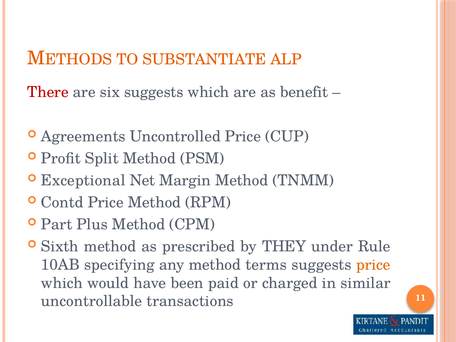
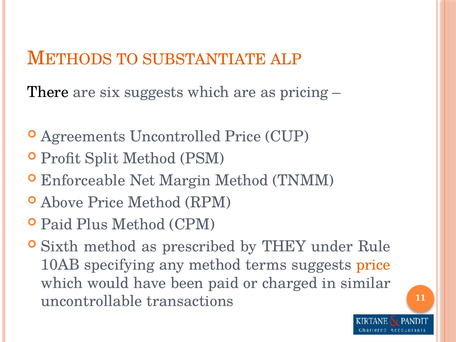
There colour: red -> black
benefit: benefit -> pricing
Exceptional: Exceptional -> Enforceable
Contd: Contd -> Above
Part at (57, 225): Part -> Paid
